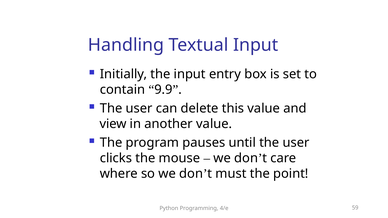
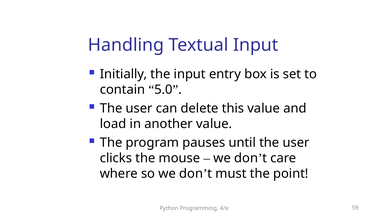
9.9: 9.9 -> 5.0
view: view -> load
